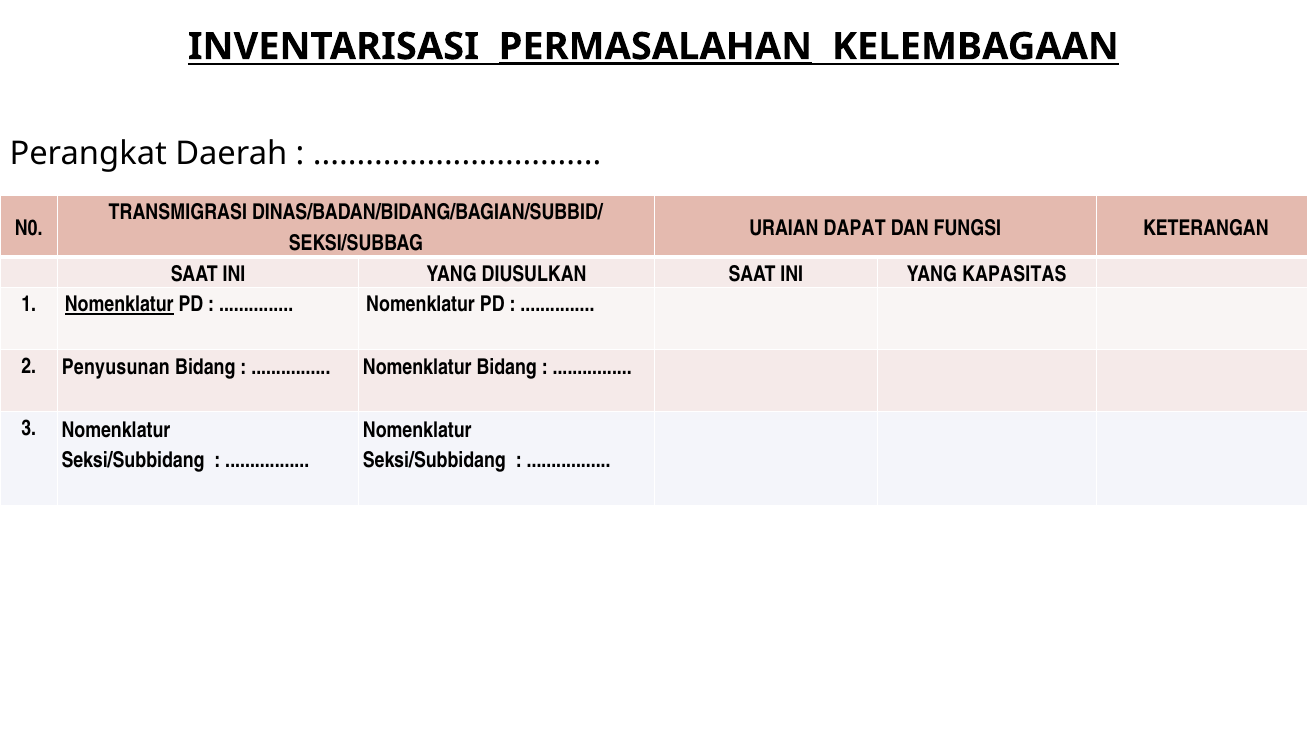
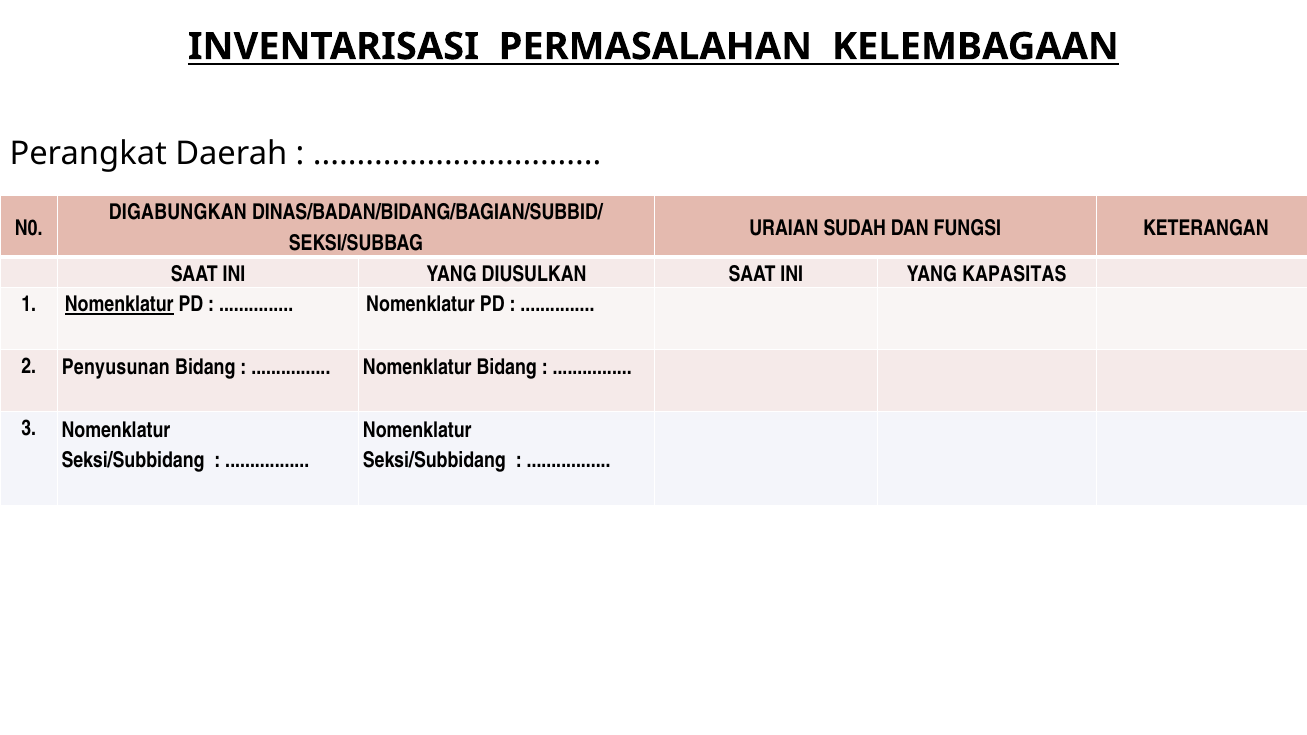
PERMASALAHAN underline: present -> none
TRANSMIGRASI: TRANSMIGRASI -> DIGABUNGKAN
DAPAT: DAPAT -> SUDAH
